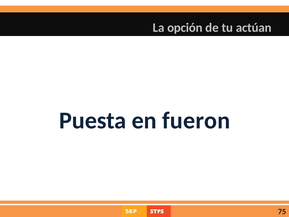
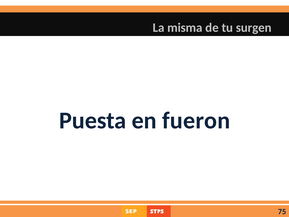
opción: opción -> misma
actúan: actúan -> surgen
